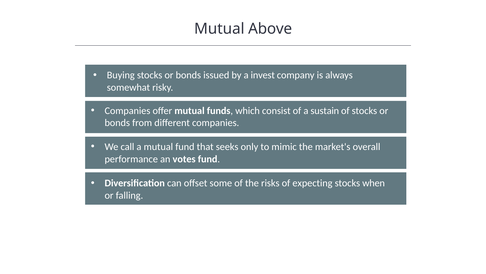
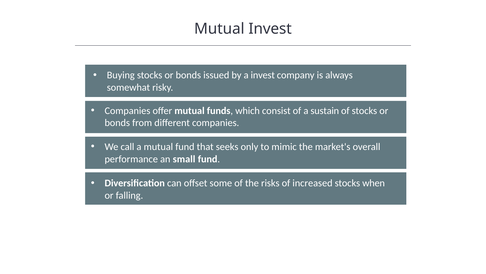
Mutual Above: Above -> Invest
votes: votes -> small
expecting: expecting -> increased
